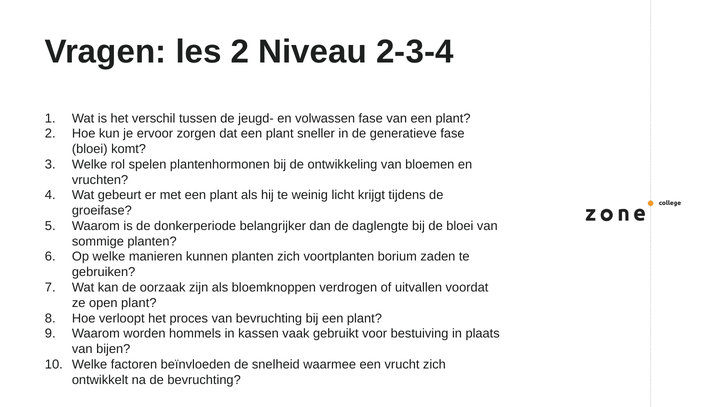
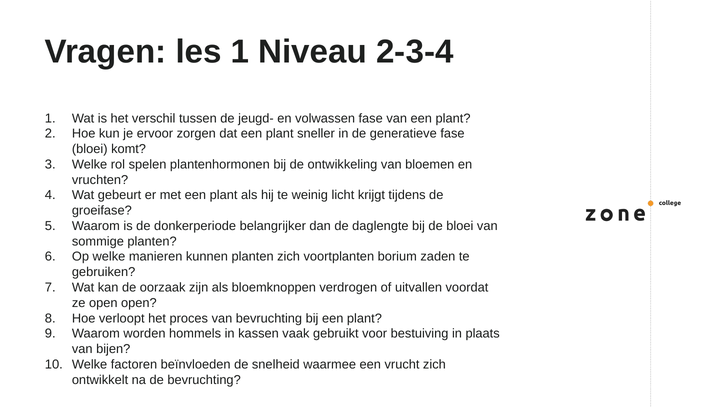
les 2: 2 -> 1
open plant: plant -> open
